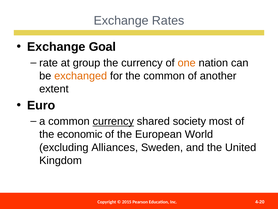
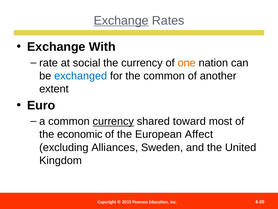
Exchange at (121, 21) underline: none -> present
Goal: Goal -> With
group: group -> social
exchanged colour: orange -> blue
society: society -> toward
World: World -> Affect
